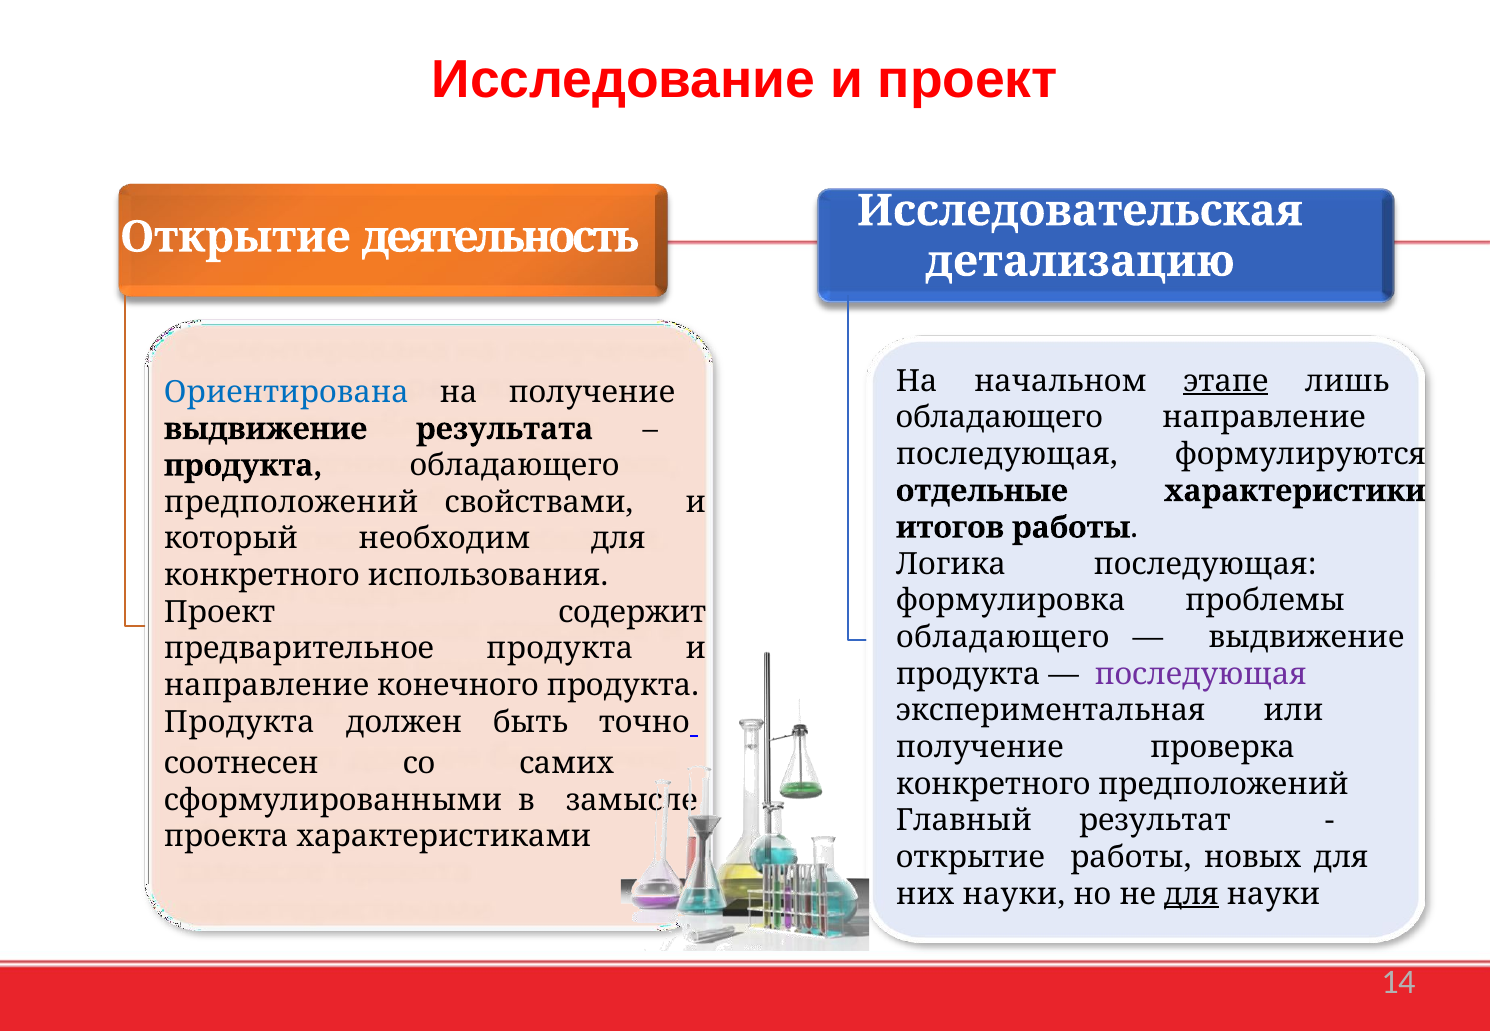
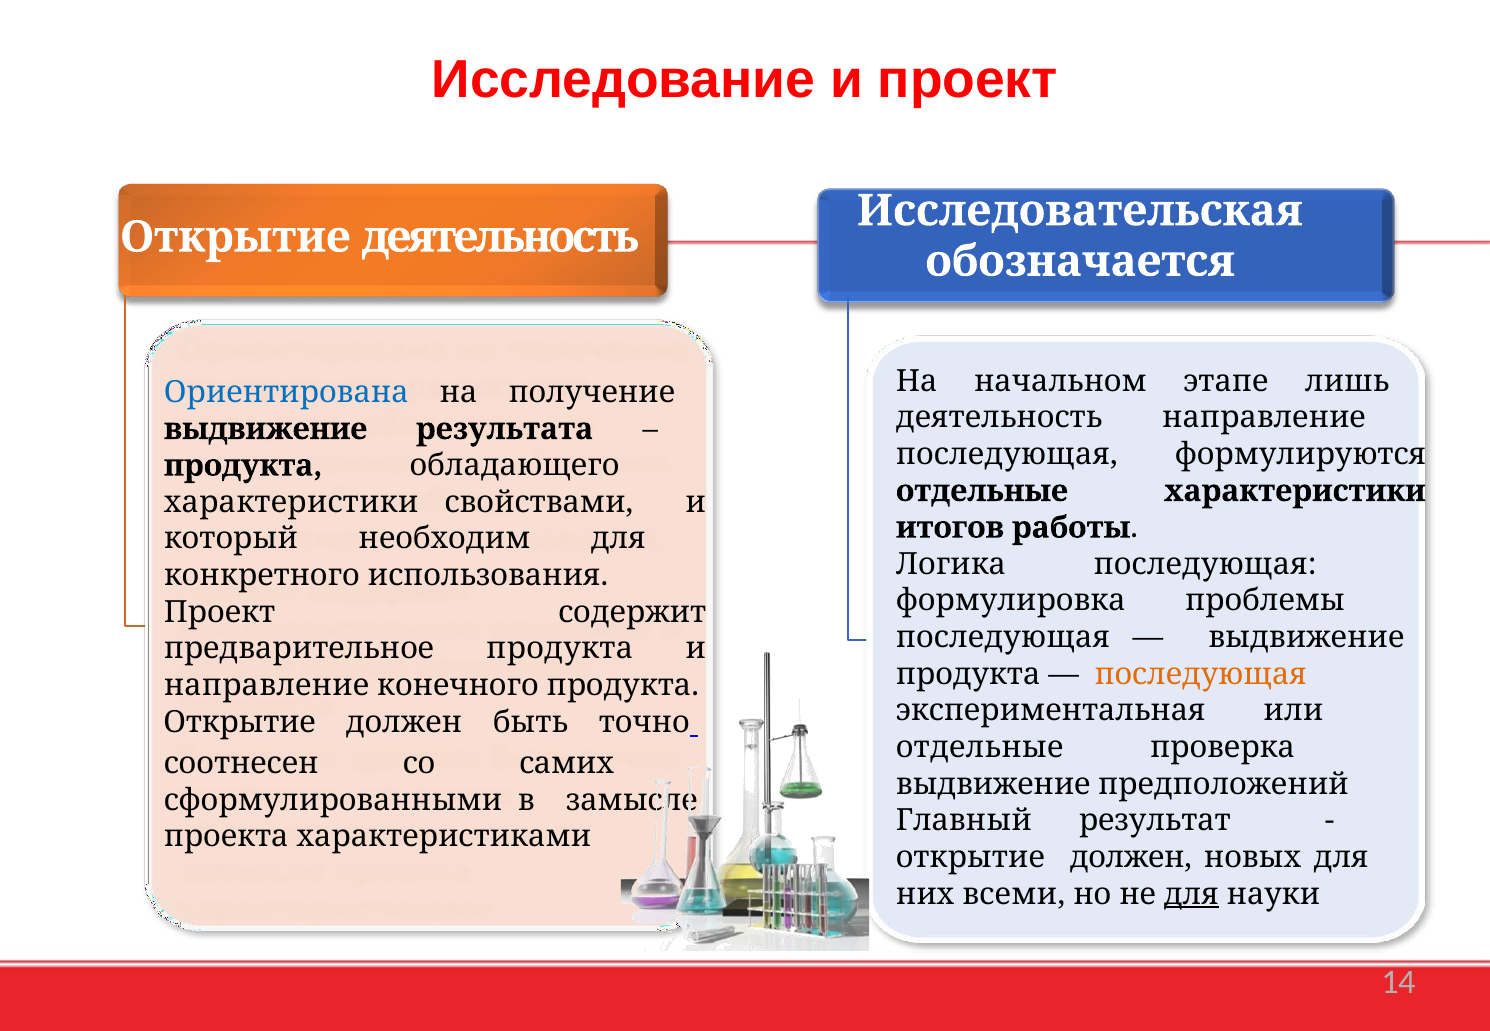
детализацию: детализацию -> обозначается
этапе underline: present -> none
обладающего at (999, 418): обладающего -> деятельность
предположений at (291, 503): предположений -> характеристики
обладающего at (1003, 638): обладающего -> последующая
последующая at (1201, 675) colour: purple -> orange
Продукта at (239, 722): Продукта -> Открытие
получение at (980, 748): получение -> отдельные
конкретного at (993, 784): конкретного -> выдвижение
работы at (1131, 858): работы -> должен
них науки: науки -> всеми
